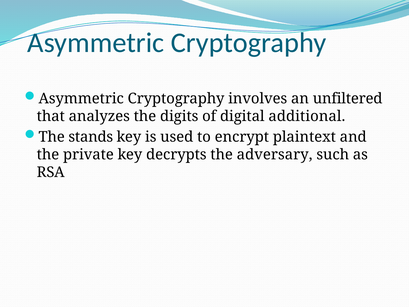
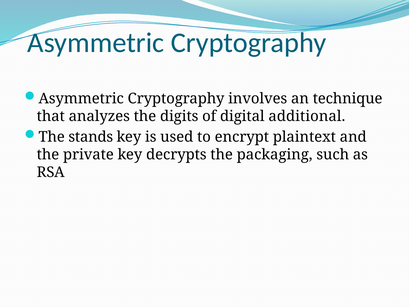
unfiltered: unfiltered -> technique
adversary: adversary -> packaging
